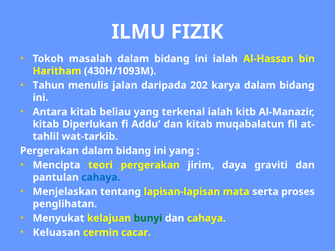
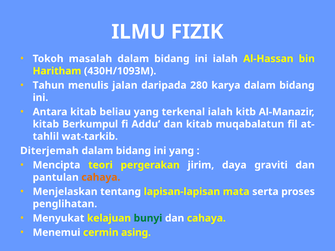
202: 202 -> 280
Diperlukan: Diperlukan -> Berkumpul
Pergerakan at (50, 151): Pergerakan -> Diterjemah
cahaya at (101, 177) colour: blue -> orange
Keluasan: Keluasan -> Menemui
cacar: cacar -> asing
